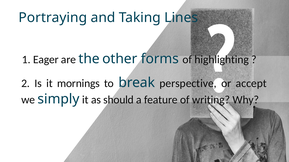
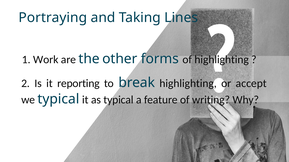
Eager: Eager -> Work
mornings: mornings -> reporting
break perspective: perspective -> highlighting
we simply: simply -> typical
as should: should -> typical
